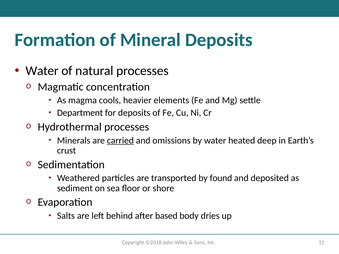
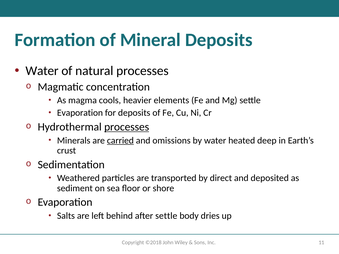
Department at (80, 113): Department -> Evaporation
processes at (127, 127) underline: none -> present
found: found -> direct
after based: based -> settle
